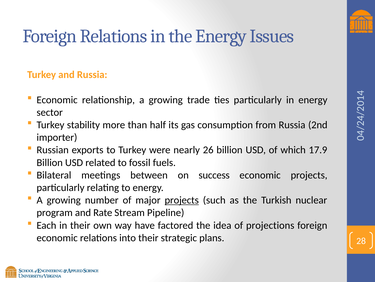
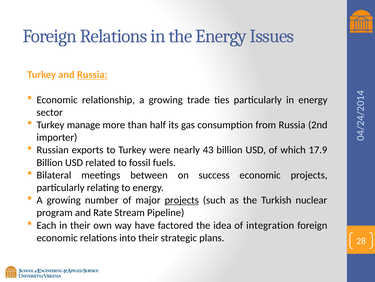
Russia at (92, 74) underline: none -> present
stability: stability -> manage
26: 26 -> 43
projections: projections -> integration
